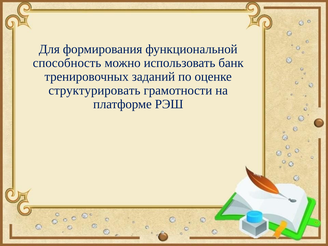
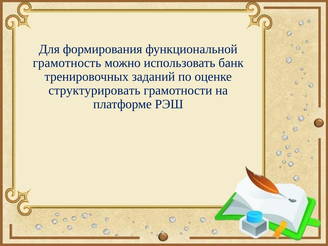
способность: способность -> грамотность
